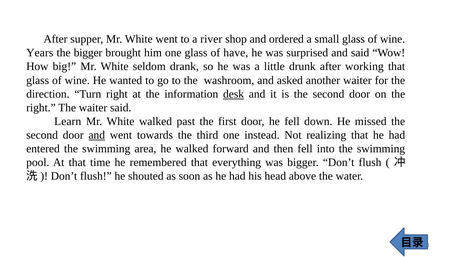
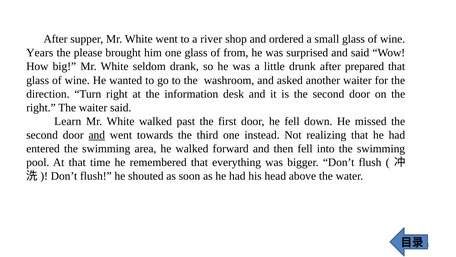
the bigger: bigger -> please
have: have -> from
working: working -> prepared
desk underline: present -> none
